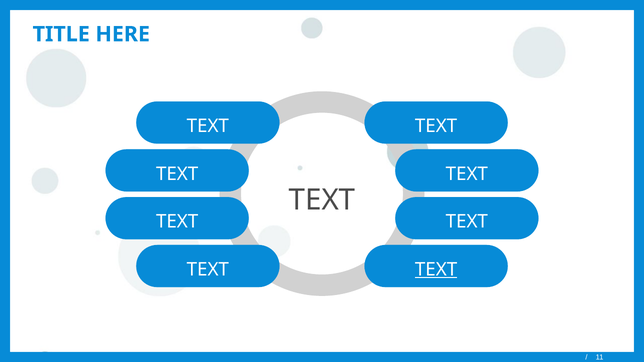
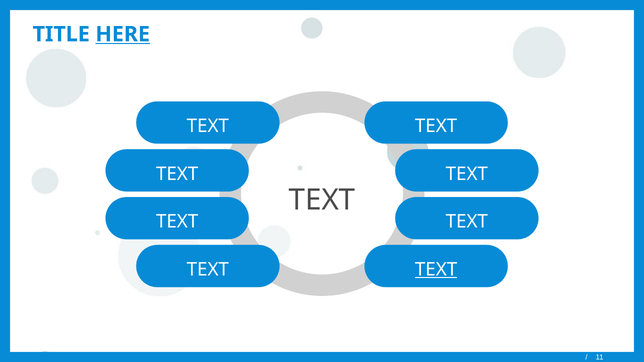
HERE underline: none -> present
